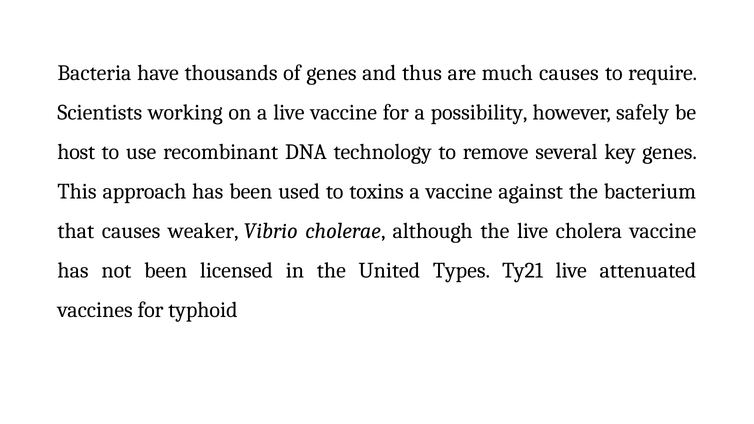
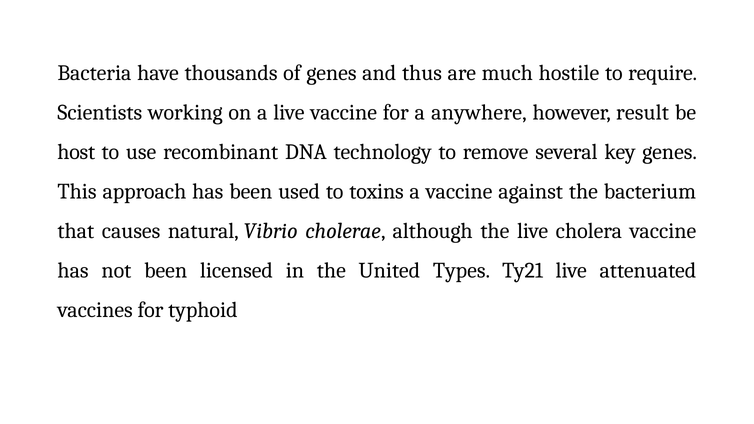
much causes: causes -> hostile
possibility: possibility -> anywhere
safely: safely -> result
weaker: weaker -> natural
